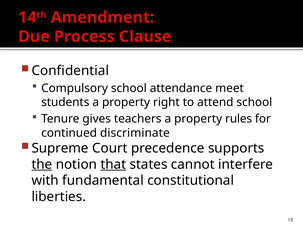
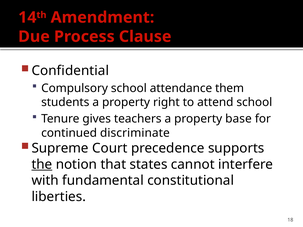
meet: meet -> them
rules: rules -> base
that underline: present -> none
